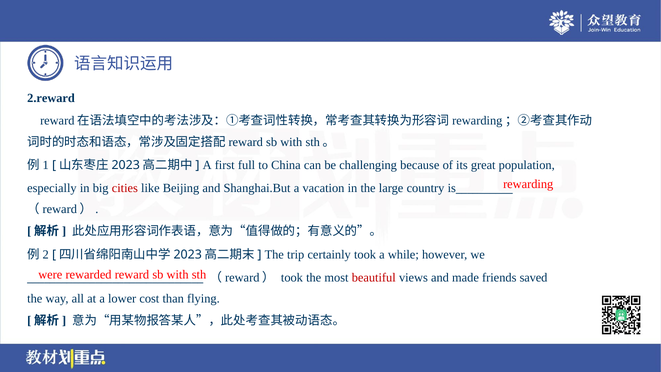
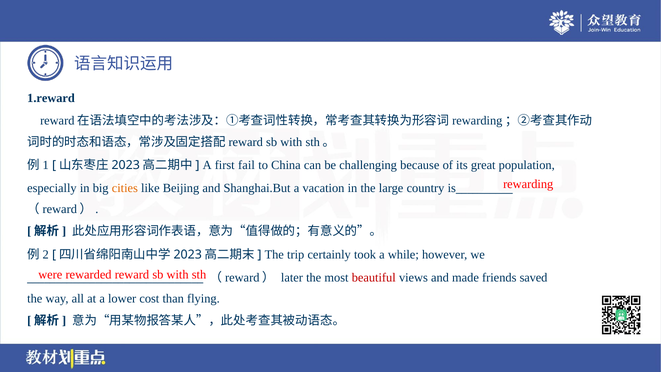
2.reward: 2.reward -> 1.reward
full: full -> fail
cities colour: red -> orange
（reward） took: took -> later
